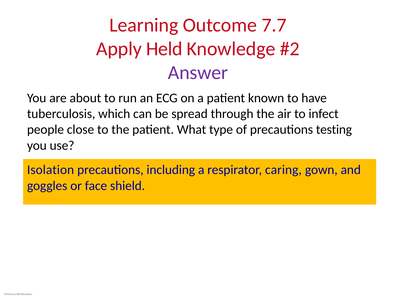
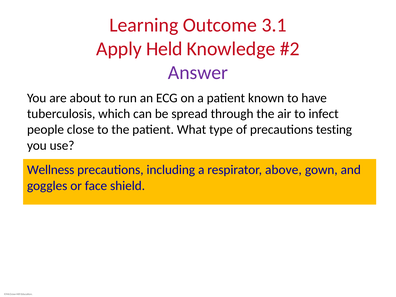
7.7: 7.7 -> 3.1
Isolation: Isolation -> Wellness
caring: caring -> above
